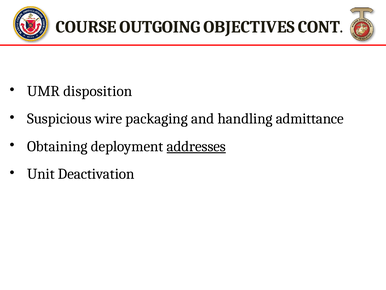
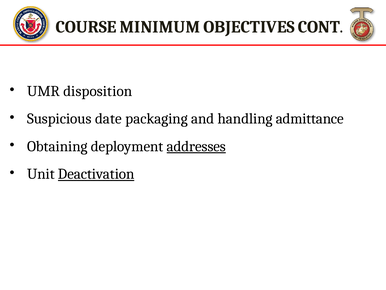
OUTGOING: OUTGOING -> MINIMUM
wire: wire -> date
Deactivation underline: none -> present
